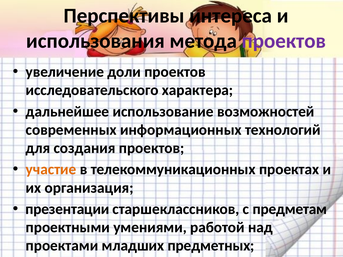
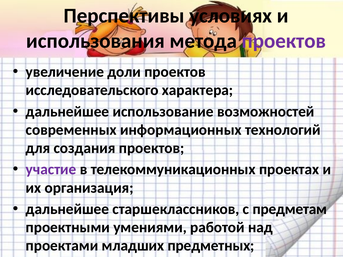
интереса: интереса -> условиях
участие colour: orange -> purple
презентации at (67, 209): презентации -> дальнейшее
